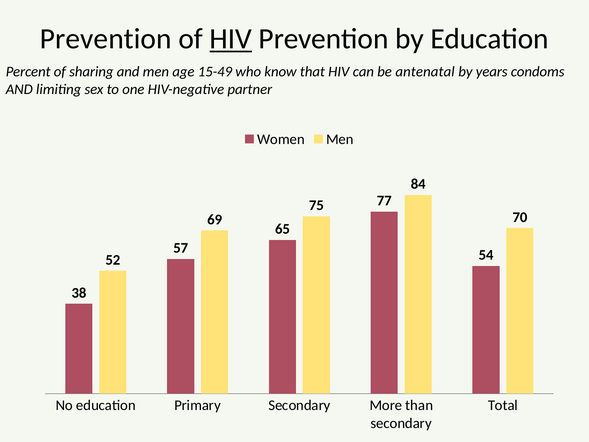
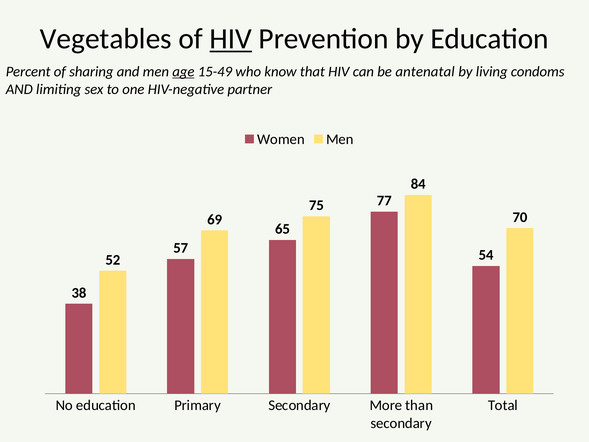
Prevention at (106, 39): Prevention -> Vegetables
age underline: none -> present
years: years -> living
